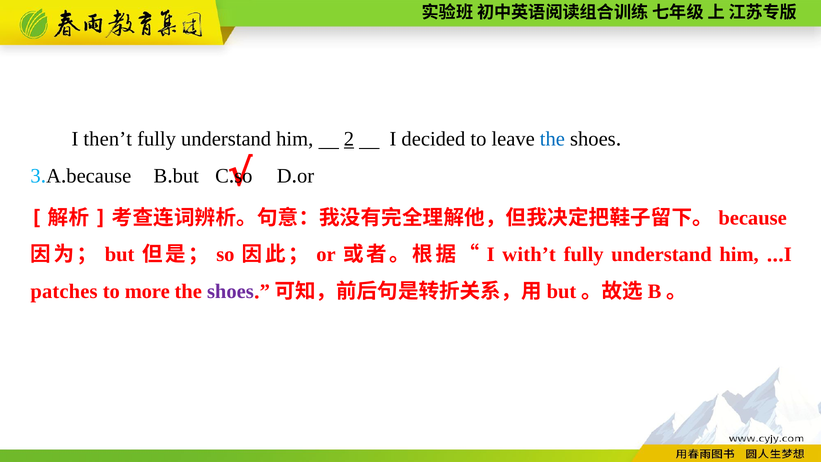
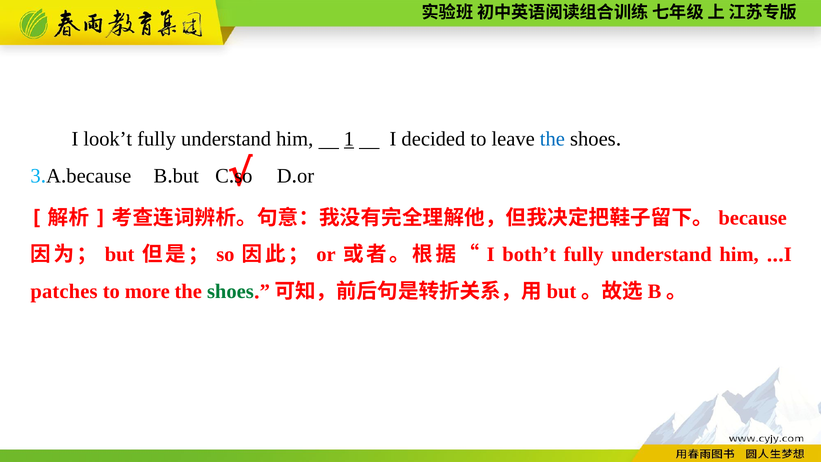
then’t: then’t -> look’t
2: 2 -> 1
with’t: with’t -> both’t
shoes at (230, 292) colour: purple -> green
